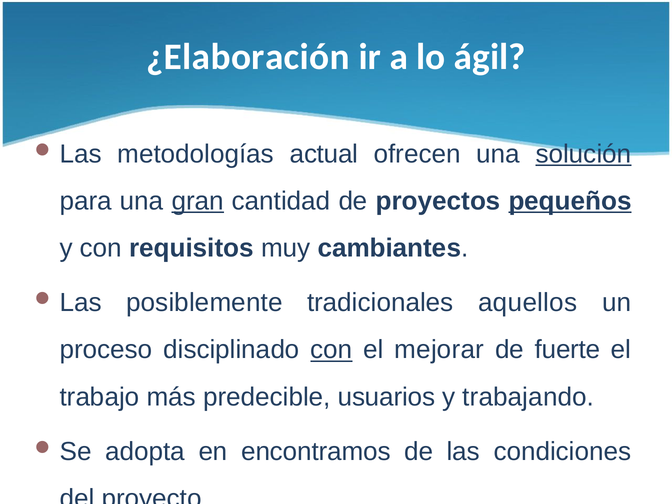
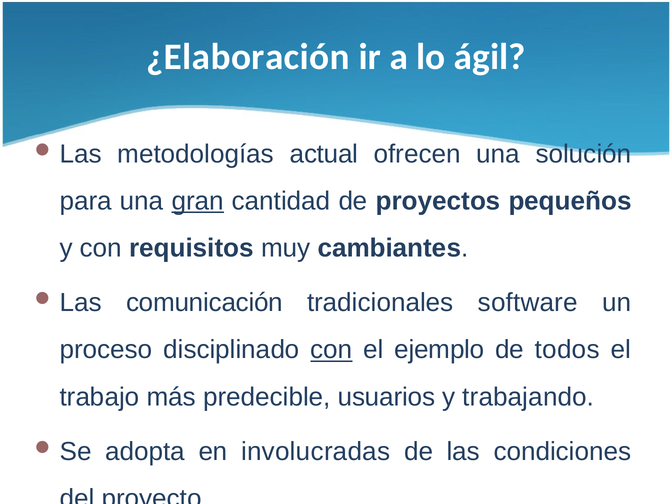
solución underline: present -> none
pequeños underline: present -> none
posiblemente: posiblemente -> comunicación
aquellos: aquellos -> software
mejorar: mejorar -> ejemplo
fuerte: fuerte -> todos
encontramos: encontramos -> involucradas
